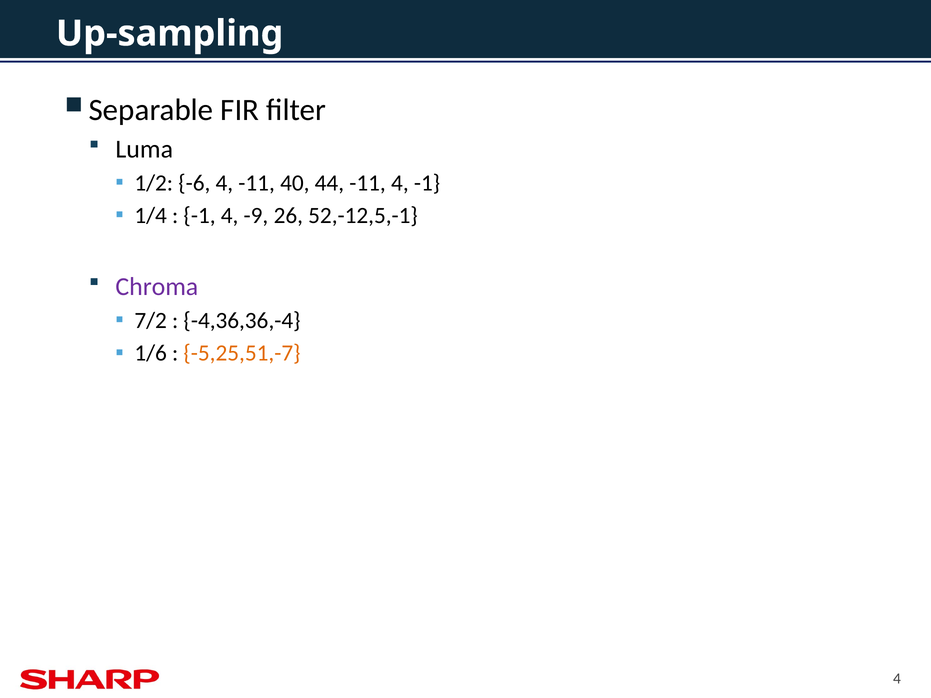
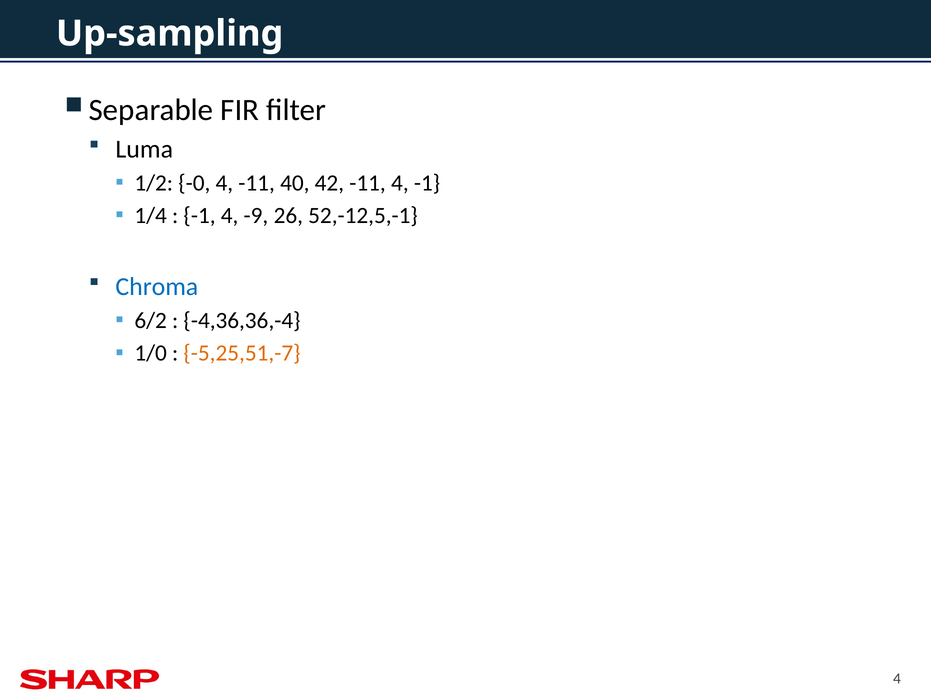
-6: -6 -> -0
44: 44 -> 42
Chroma colour: purple -> blue
7/2: 7/2 -> 6/2
1/6: 1/6 -> 1/0
